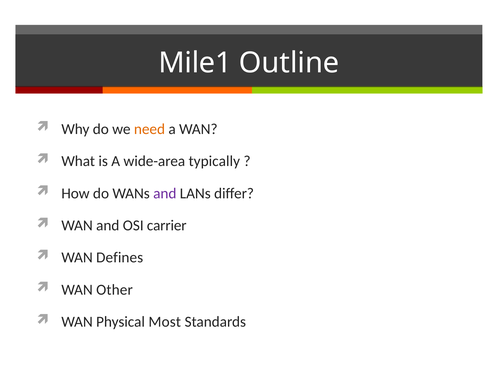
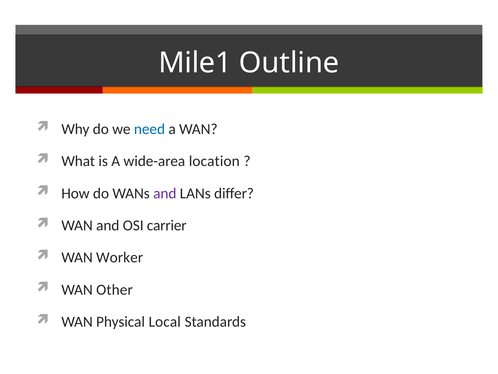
need colour: orange -> blue
typically: typically -> location
Defines: Defines -> Worker
Most: Most -> Local
